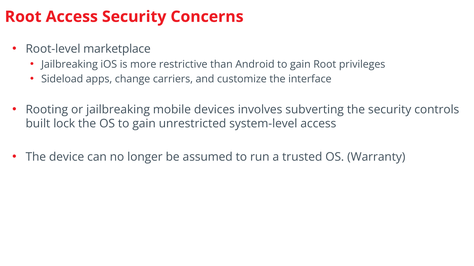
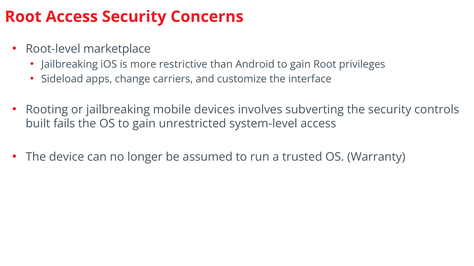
lock: lock -> fails
